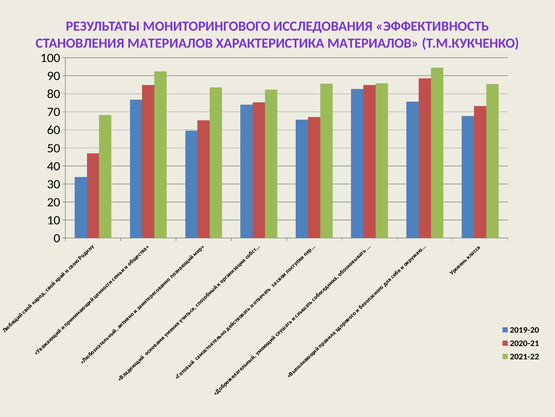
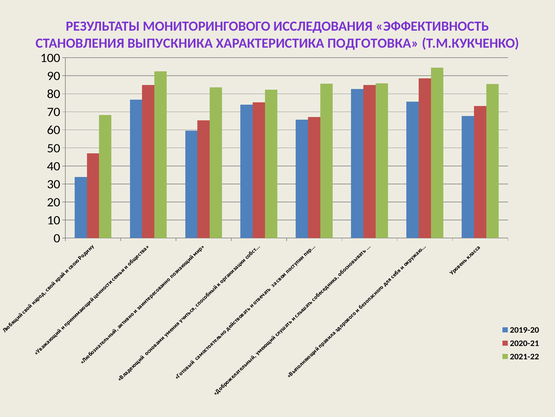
СТАНОВЛЕНИЯ МАТЕРИАЛОВ: МАТЕРИАЛОВ -> ВЫПУСКНИКА
ХАРАКТЕРИСТИКА МАТЕРИАЛОВ: МАТЕРИАЛОВ -> ПОДГОТОВКА
